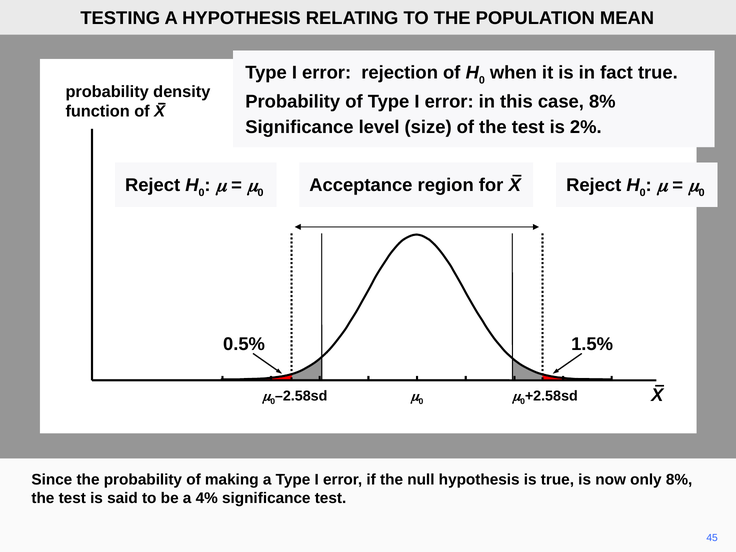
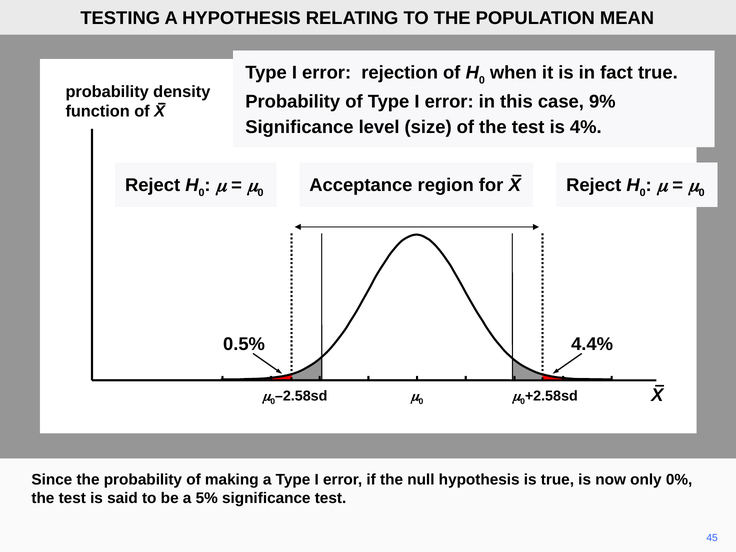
case 8%: 8% -> 9%
2%: 2% -> 4%
1.5%: 1.5% -> 4.4%
only 8%: 8% -> 0%
4%: 4% -> 5%
